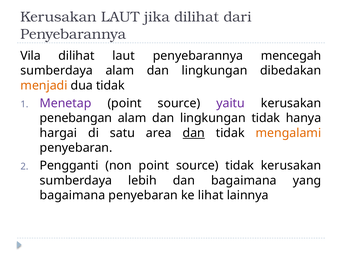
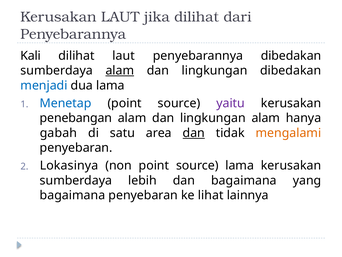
Vila: Vila -> Kali
penyebarannya mencegah: mencegah -> dibedakan
alam at (120, 70) underline: none -> present
menjadi colour: orange -> blue
dua tidak: tidak -> lama
Menetap colour: purple -> blue
lingkungan tidak: tidak -> alam
hargai: hargai -> gabah
Pengganti: Pengganti -> Lokasinya
source tidak: tidak -> lama
